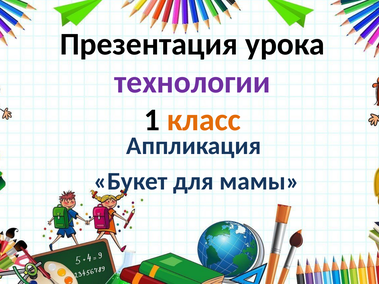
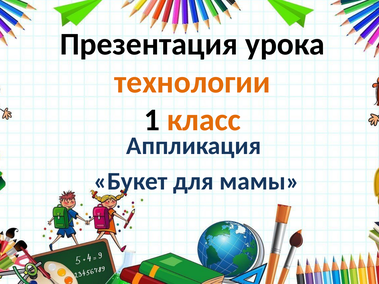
технологии colour: purple -> orange
